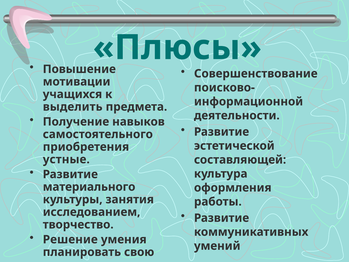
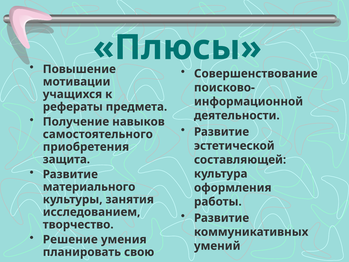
выделить: выделить -> рефераты
устные: устные -> защита
